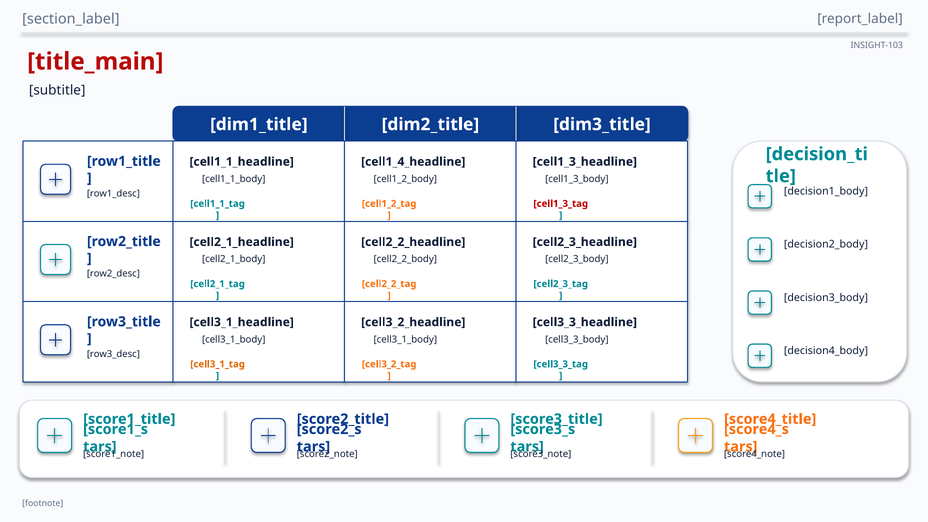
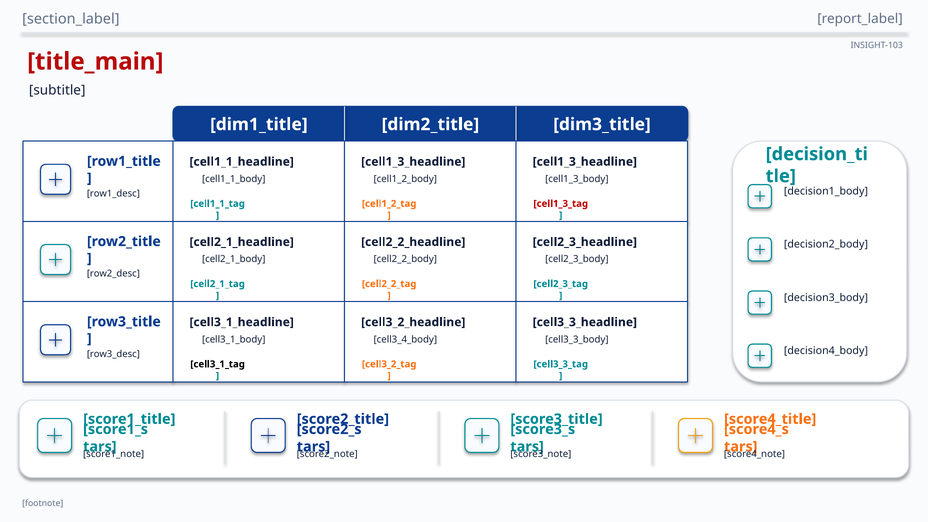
cell1_4_headline at (413, 162): cell1_4_headline -> cell1_3_headline
cell3_1_body at (405, 339): cell3_1_body -> cell3_4_body
cell3_1_tag colour: orange -> black
